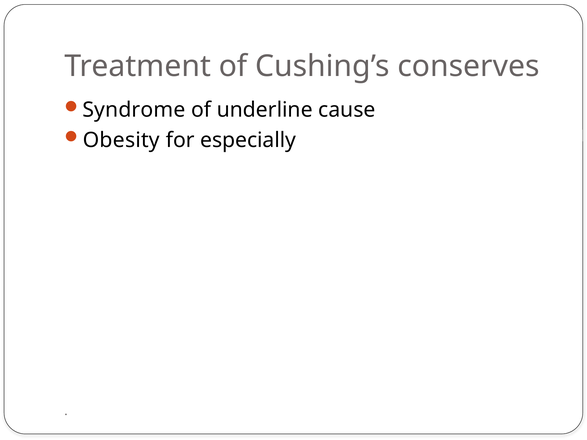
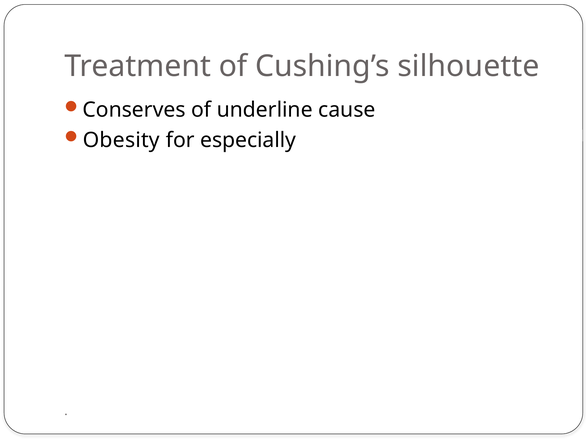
conserves: conserves -> silhouette
Syndrome: Syndrome -> Conserves
